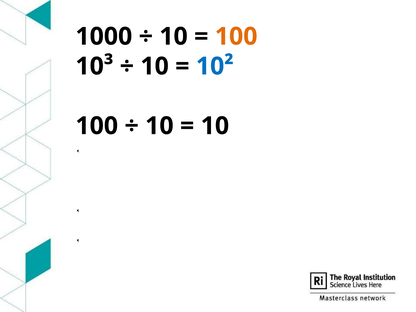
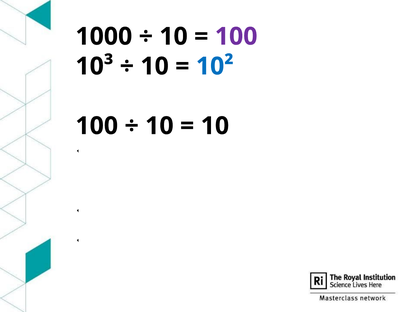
100 at (236, 36) colour: orange -> purple
